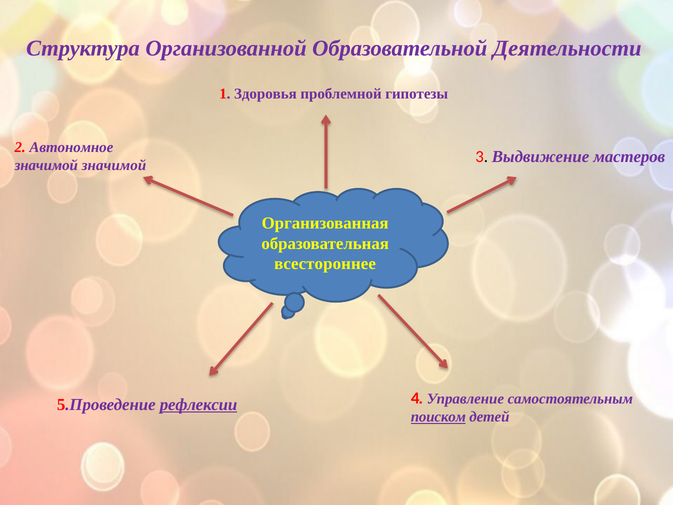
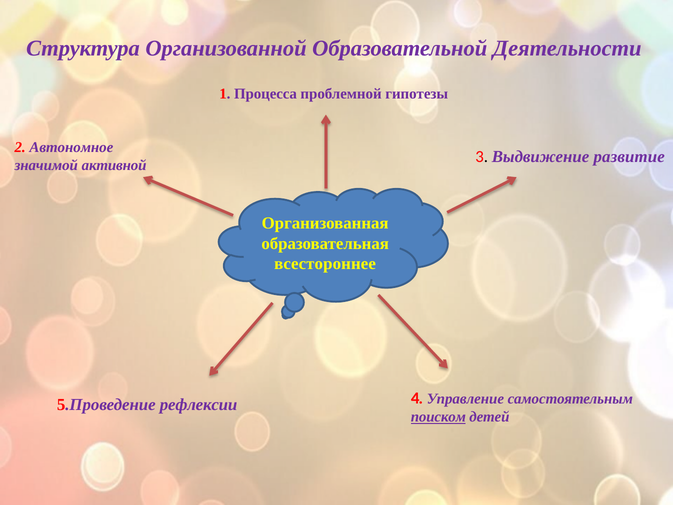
Здоровья: Здоровья -> Процесса
значимой значимой: значимой -> активной
мастеров: мастеров -> развитие
рефлексии underline: present -> none
